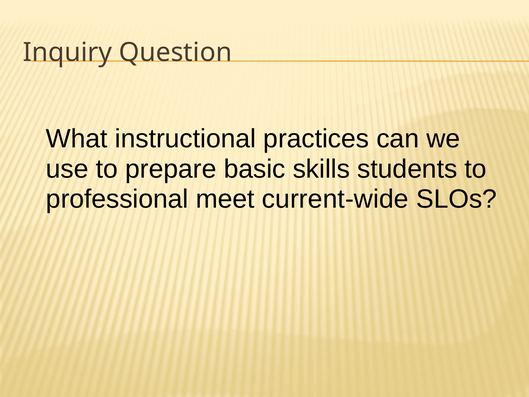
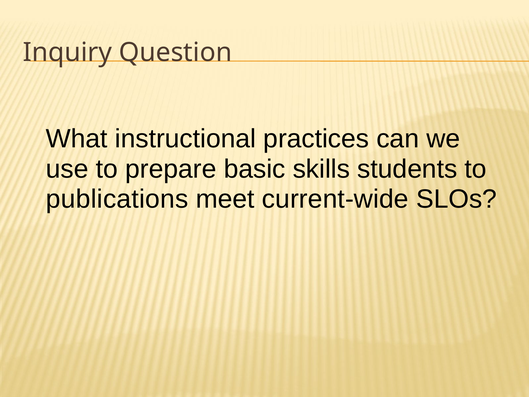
professional: professional -> publications
